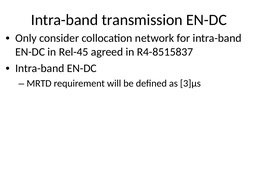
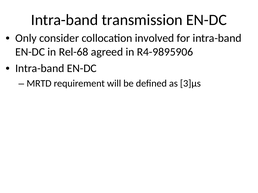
network: network -> involved
Rel-45: Rel-45 -> Rel-68
R4-8515837: R4-8515837 -> R4-9895906
